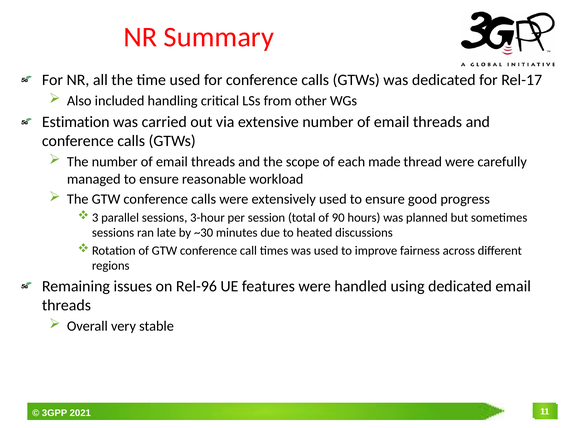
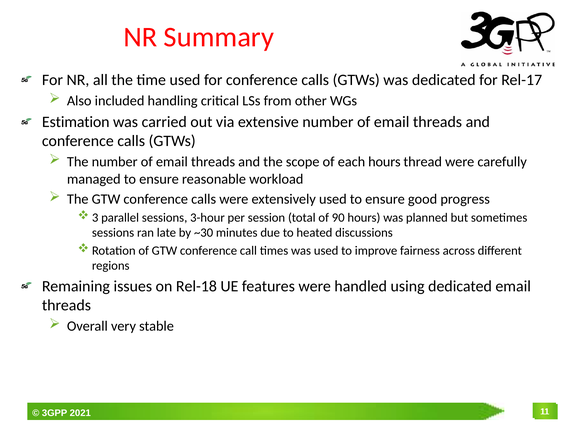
each made: made -> hours
Rel-96: Rel-96 -> Rel-18
